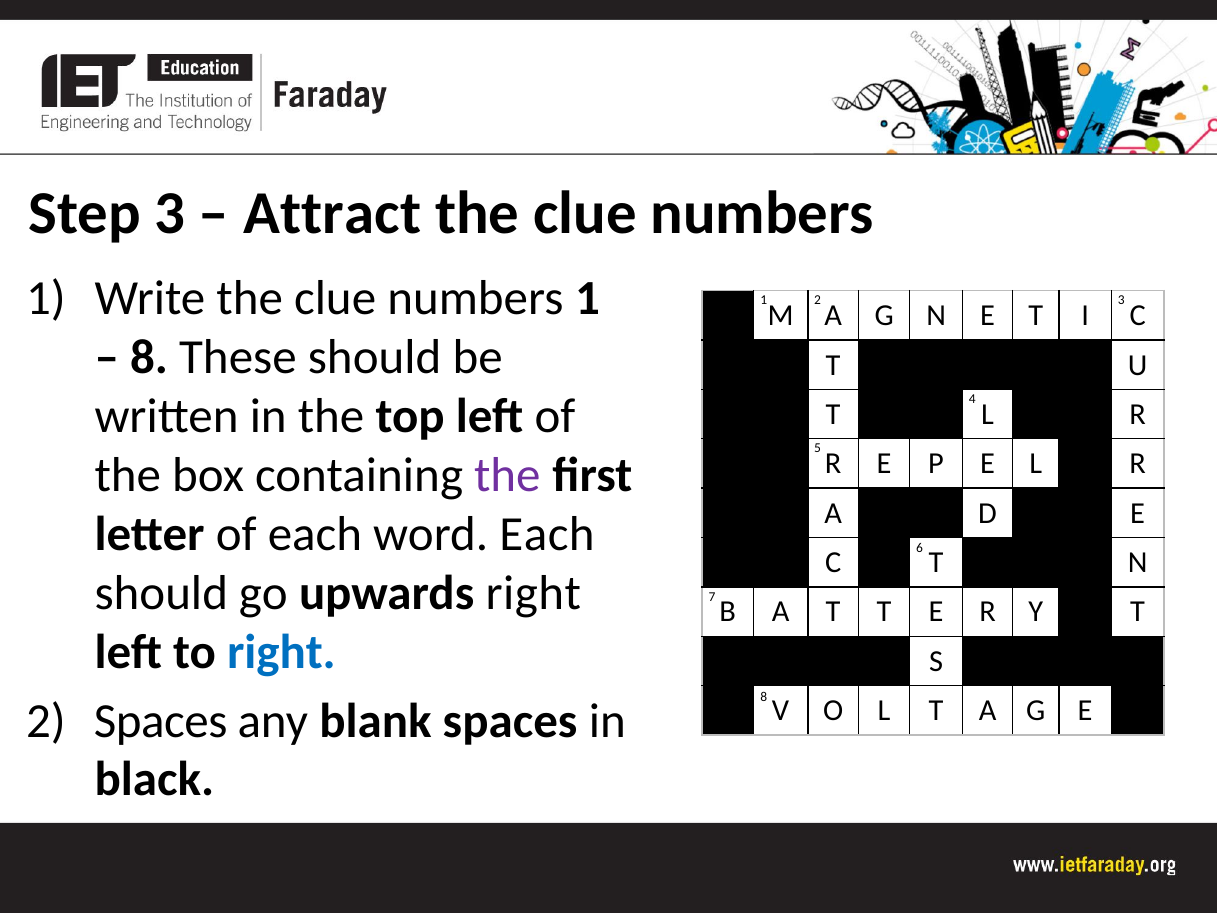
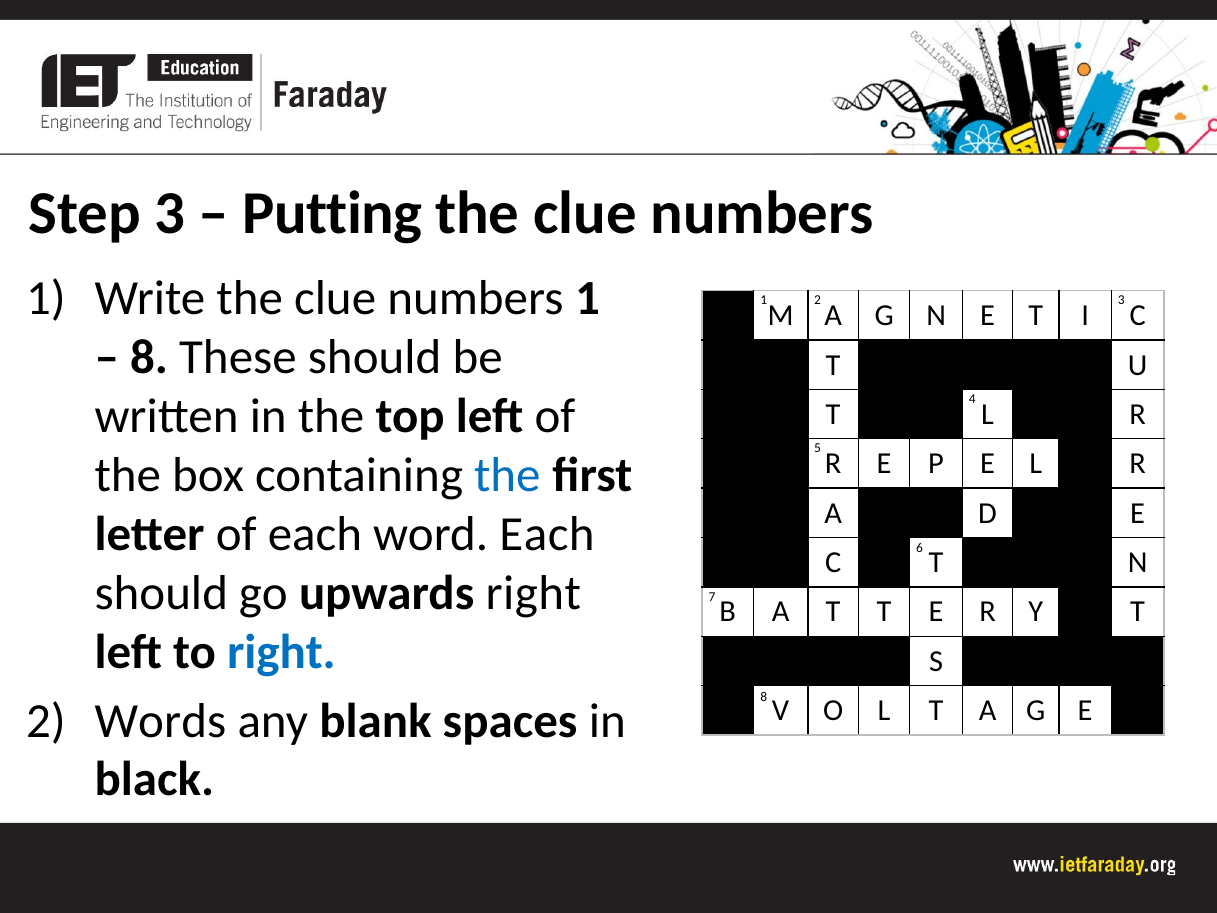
Attract: Attract -> Putting
the at (507, 475) colour: purple -> blue
2 Spaces: Spaces -> Words
